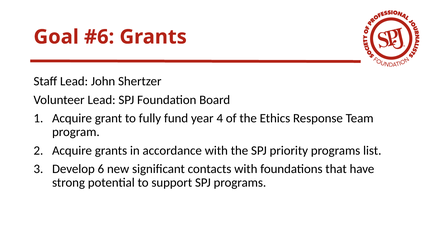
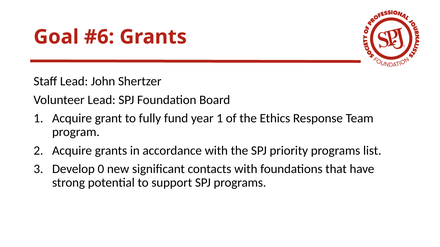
year 4: 4 -> 1
6: 6 -> 0
